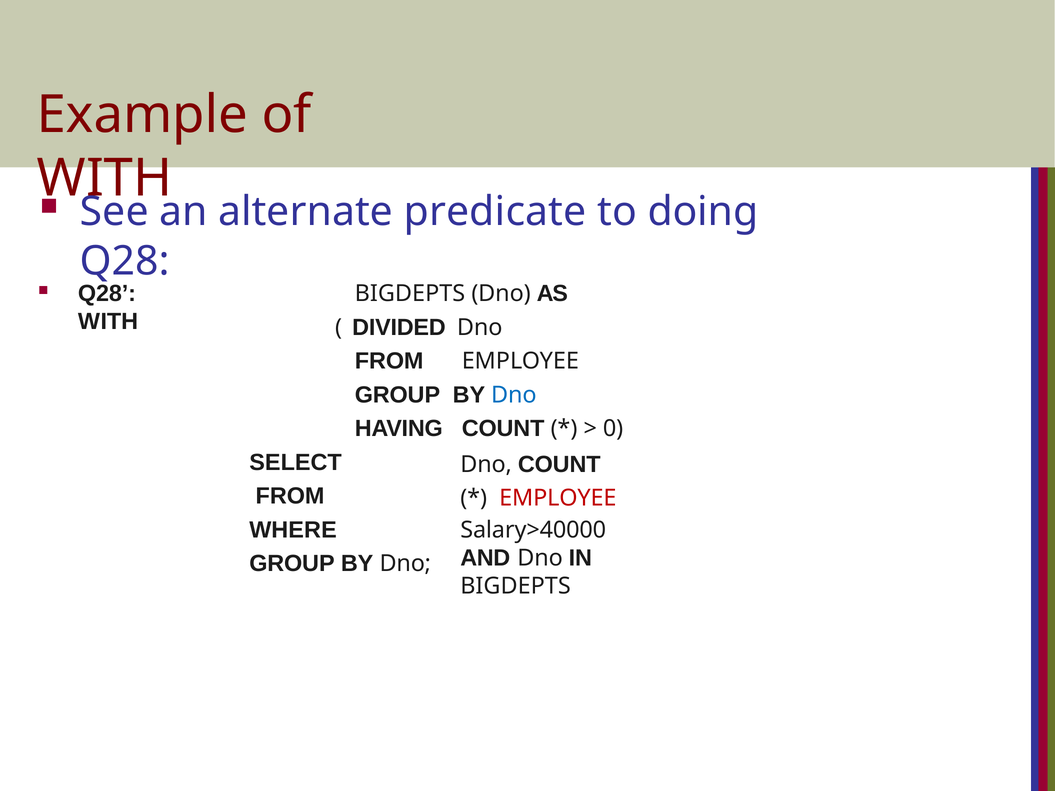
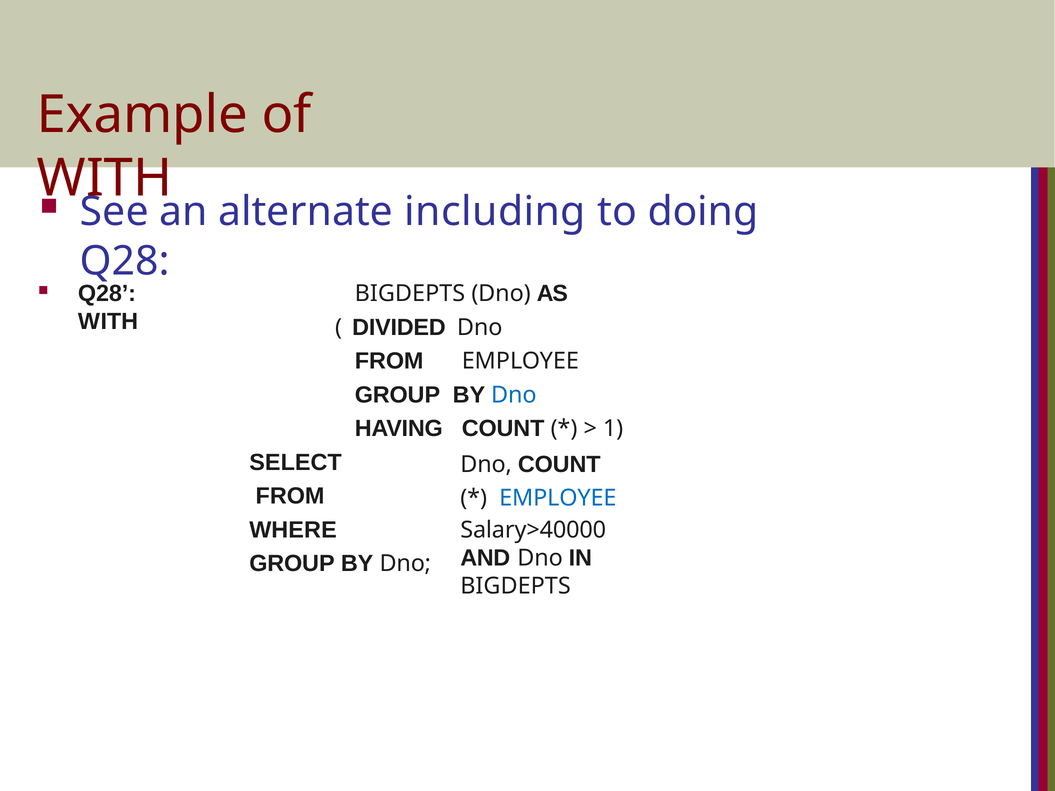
predicate: predicate -> including
0: 0 -> 1
EMPLOYEE at (558, 498) colour: red -> blue
